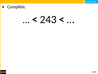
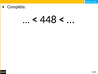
243: 243 -> 448
